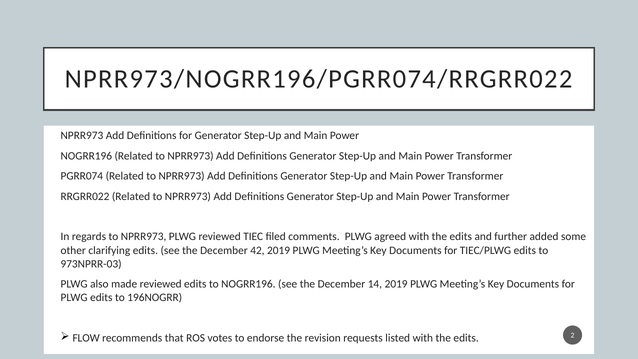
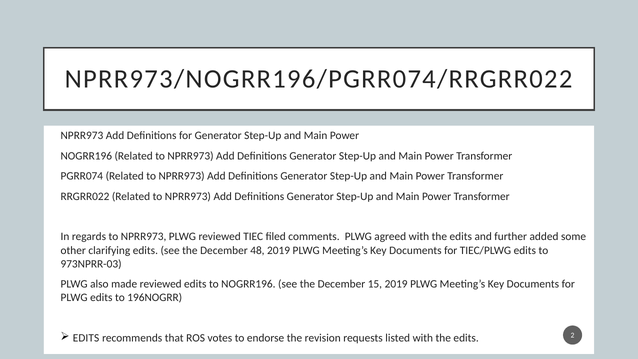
42: 42 -> 48
14: 14 -> 15
FLOW at (86, 338): FLOW -> EDITS
